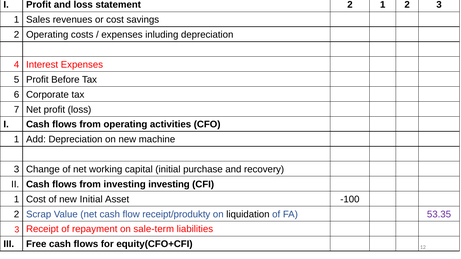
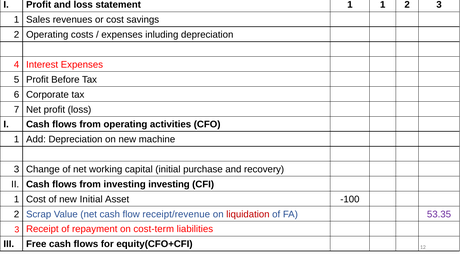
statement 2: 2 -> 1
receipt/produkty: receipt/produkty -> receipt/revenue
liquidation colour: black -> red
sale-term: sale-term -> cost-term
